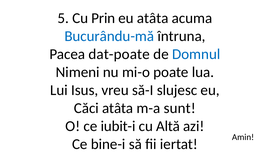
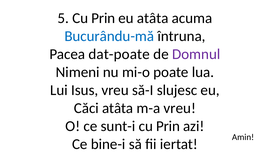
Domnul colour: blue -> purple
m-a sunt: sunt -> vreu
iubit-i: iubit-i -> sunt-i
Altă at (168, 126): Altă -> Prin
